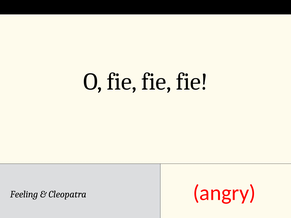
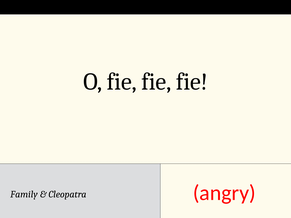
Feeling: Feeling -> Family
